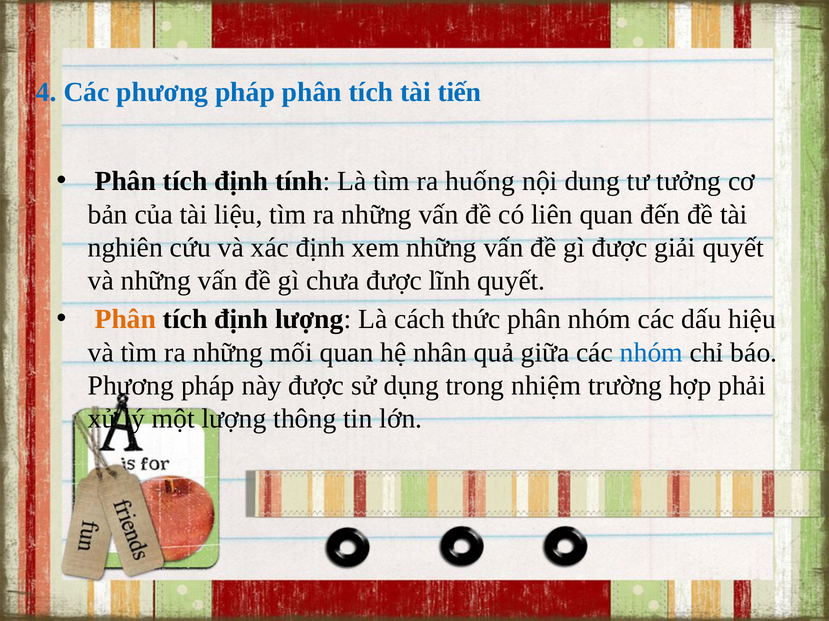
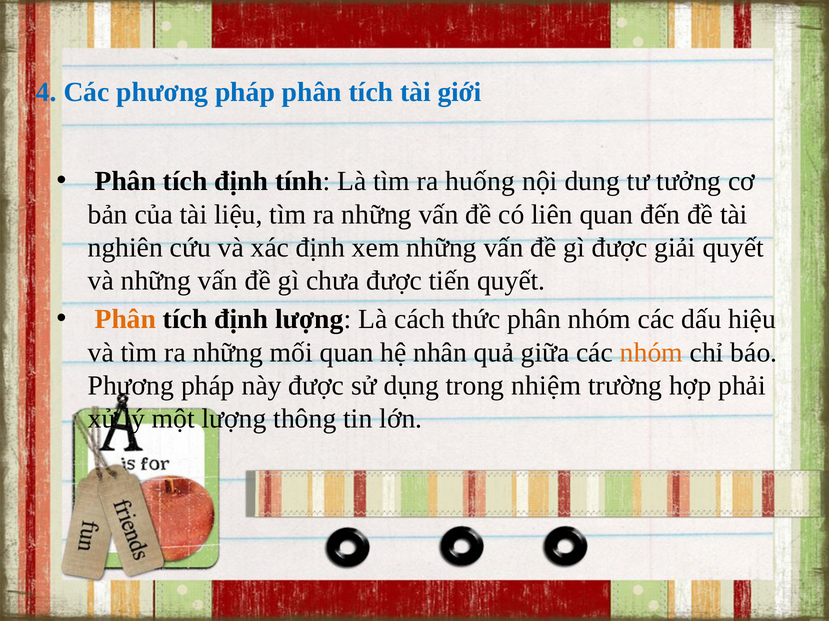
tiến: tiến -> giới
lĩnh: lĩnh -> tiến
nhóm at (651, 353) colour: blue -> orange
